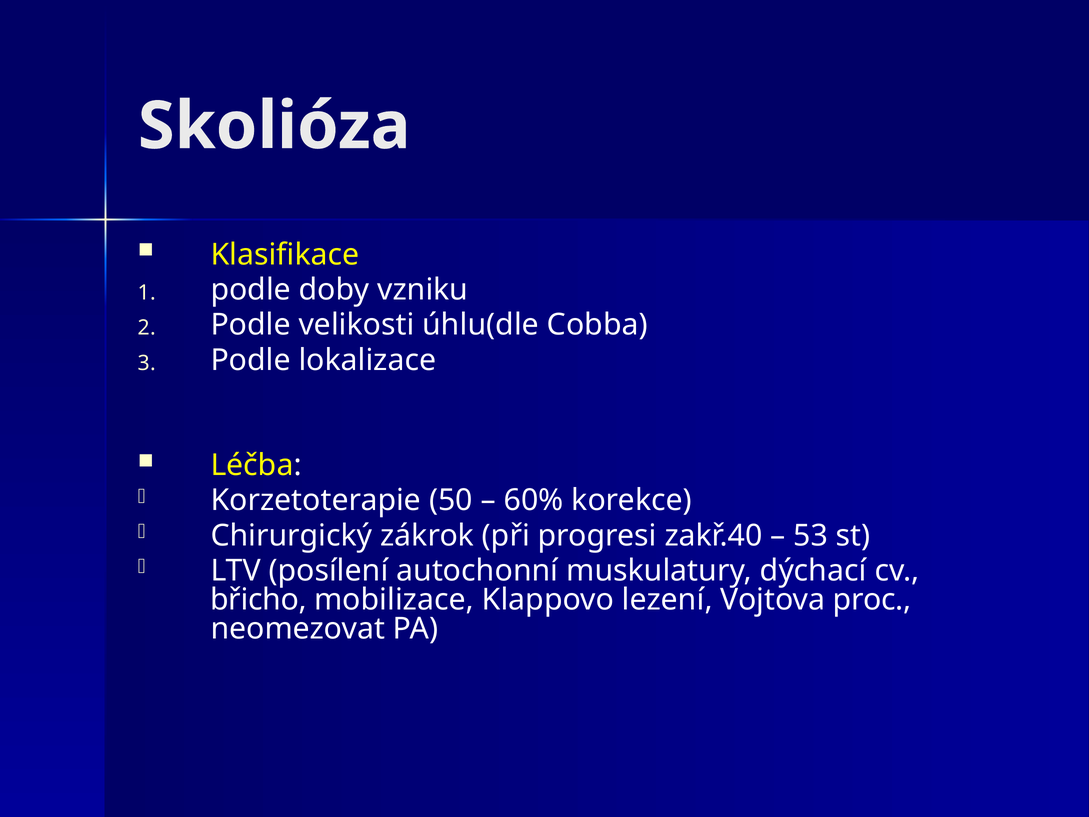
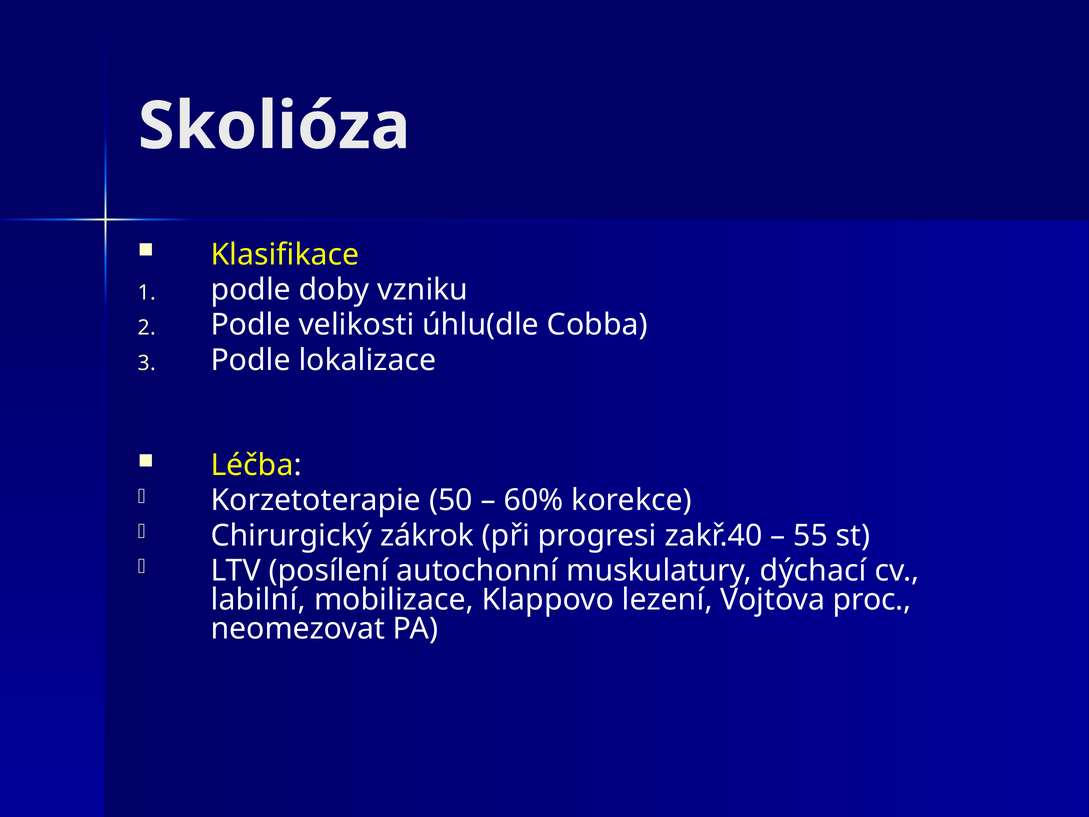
53: 53 -> 55
břicho: břicho -> labilní
